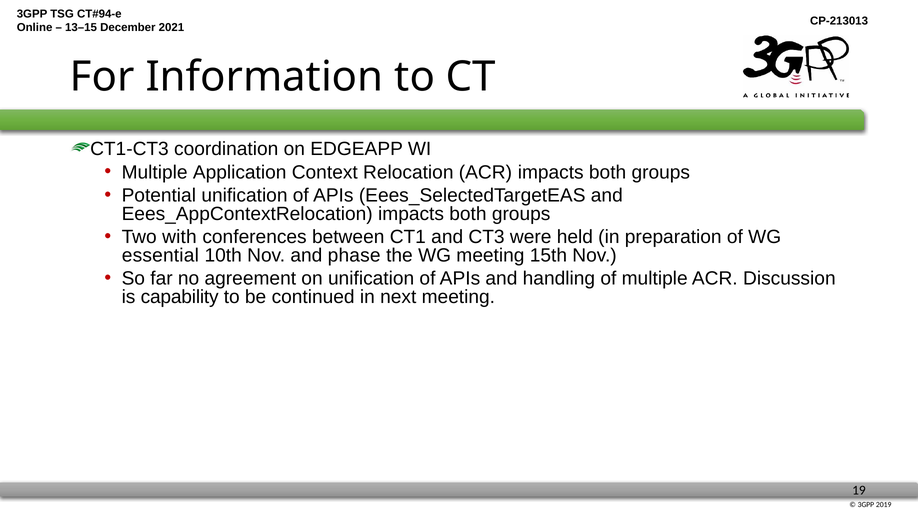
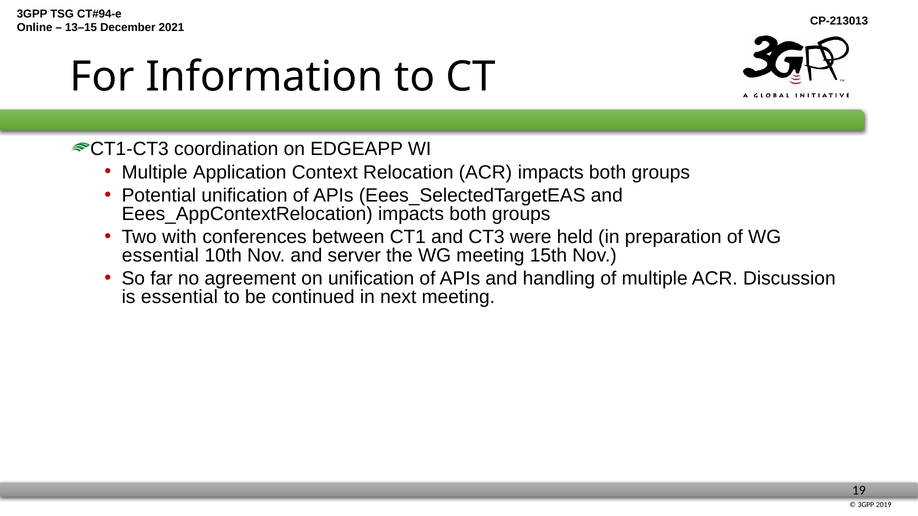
phase: phase -> server
is capability: capability -> essential
